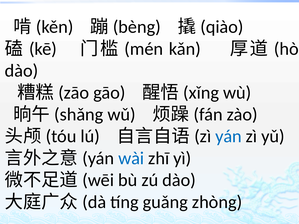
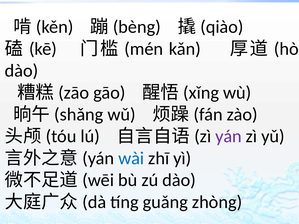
yán colour: blue -> purple
